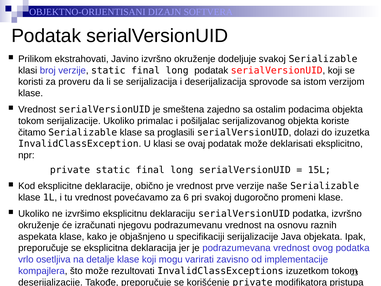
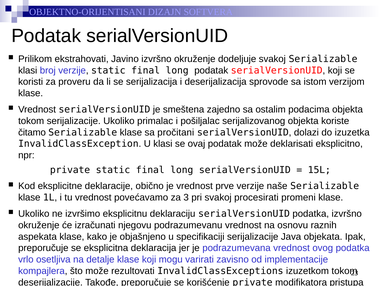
proglasili: proglasili -> pročitani
6: 6 -> 3
dugoročno: dugoročno -> procesirati
